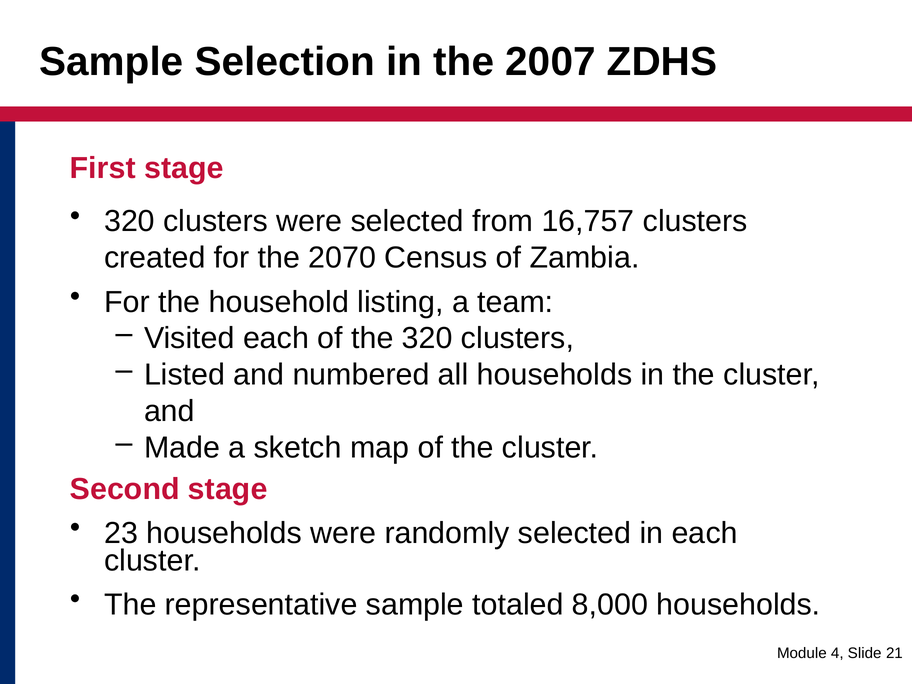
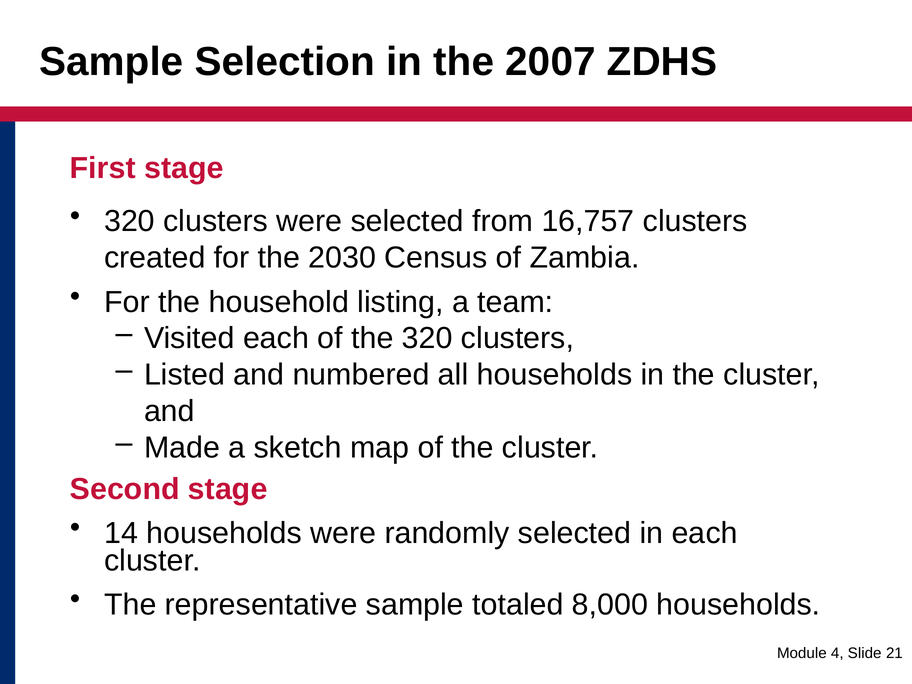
2070: 2070 -> 2030
23: 23 -> 14
